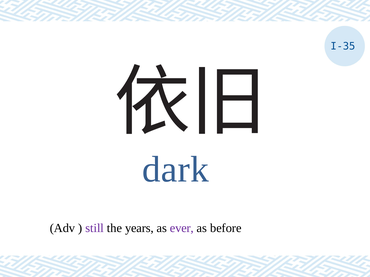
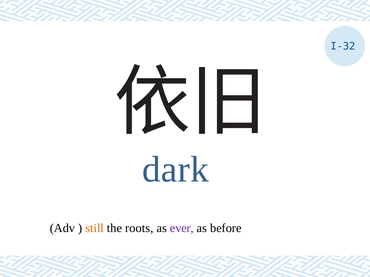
I-35: I-35 -> I-32
still colour: purple -> orange
years: years -> roots
